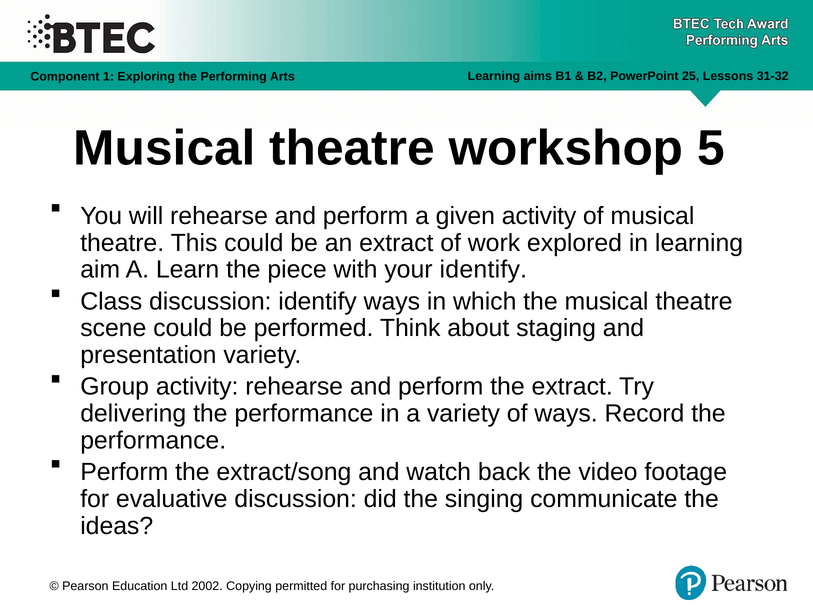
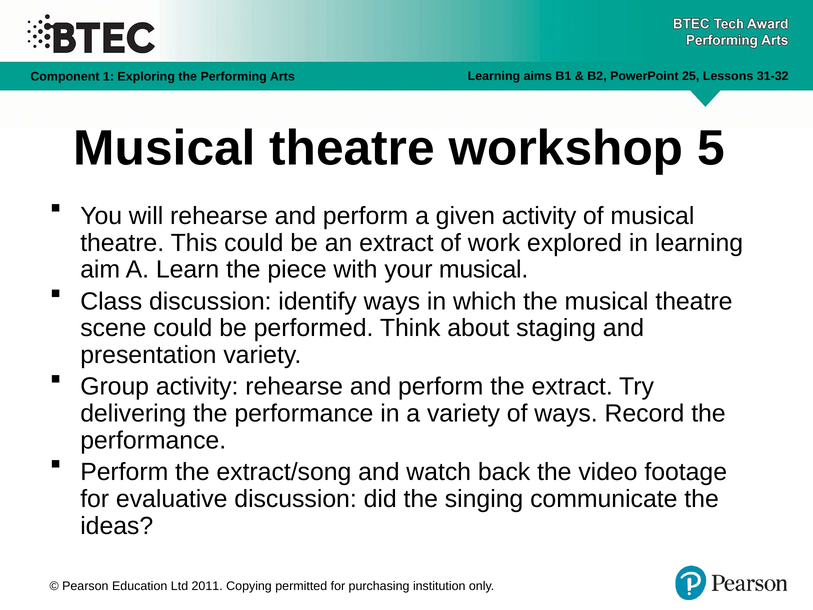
your identify: identify -> musical
2002: 2002 -> 2011
